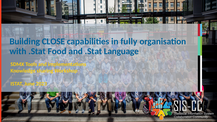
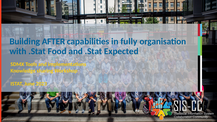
CLOSE: CLOSE -> AFTER
Language: Language -> Expected
